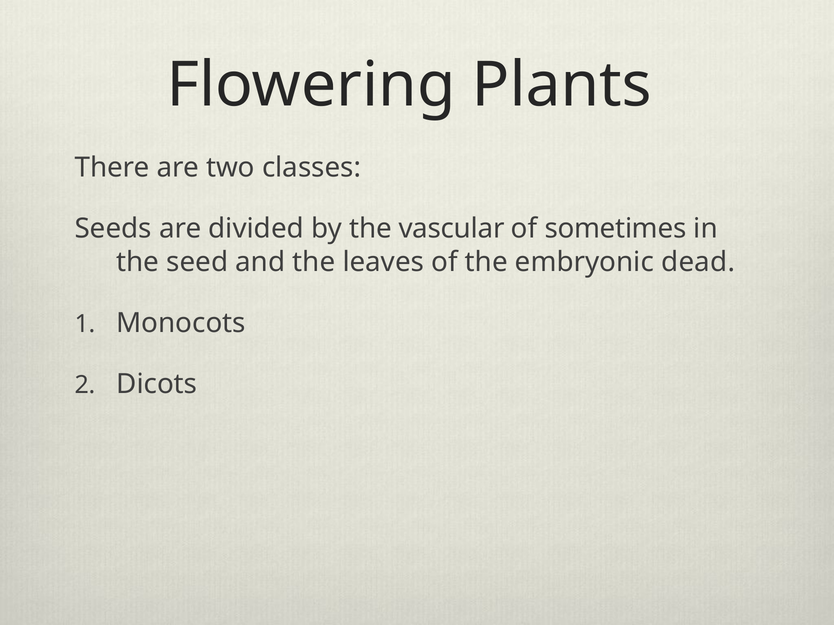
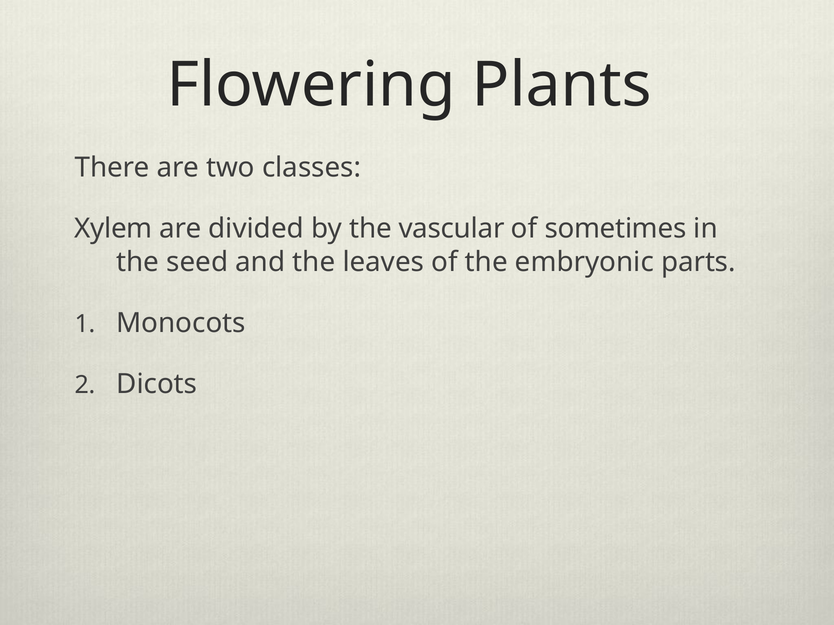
Seeds: Seeds -> Xylem
dead: dead -> parts
